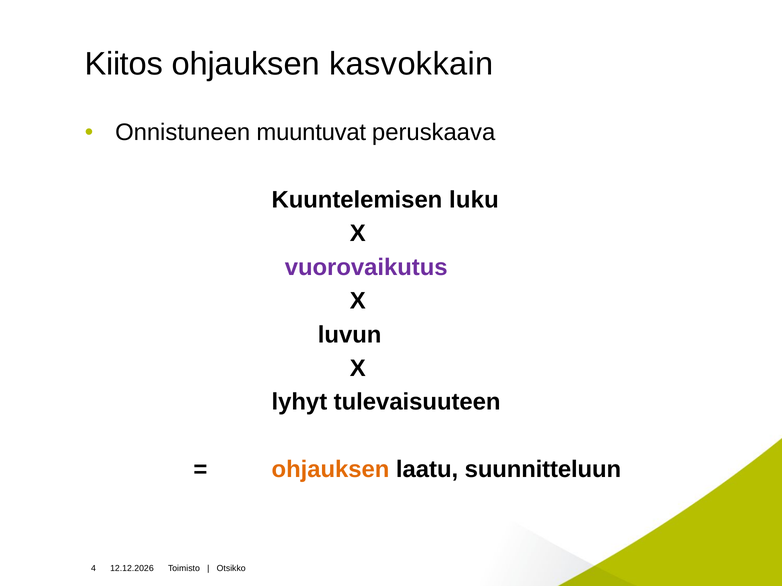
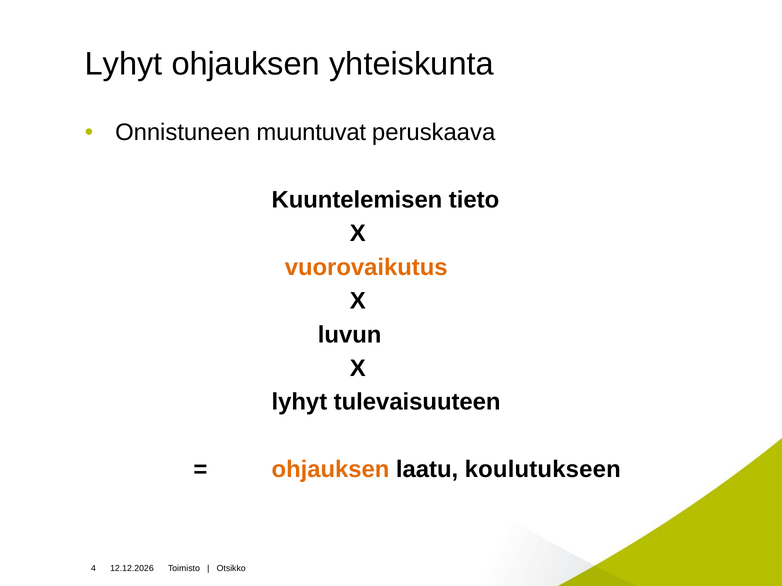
Kiitos at (124, 64): Kiitos -> Lyhyt
kasvokkain: kasvokkain -> yhteiskunta
luku: luku -> tieto
vuorovaikutus colour: purple -> orange
suunnitteluun: suunnitteluun -> koulutukseen
